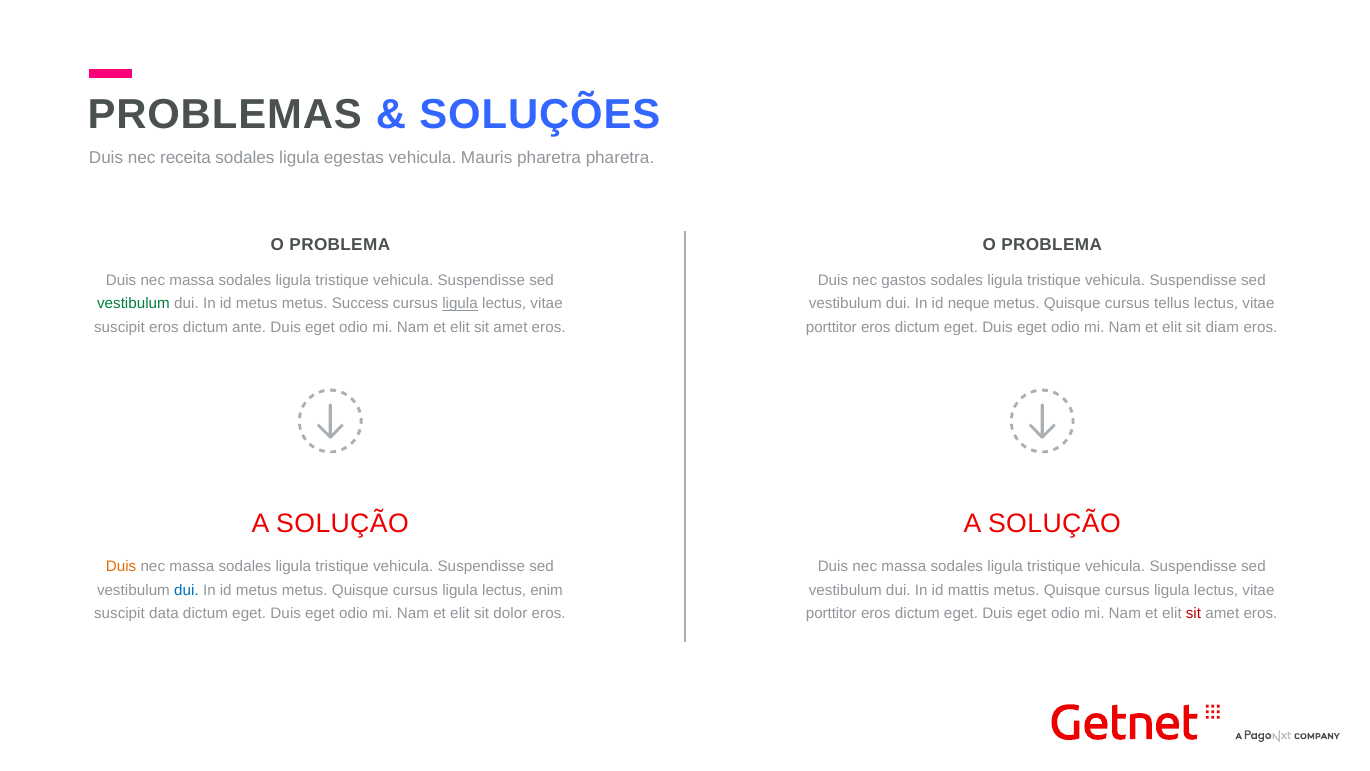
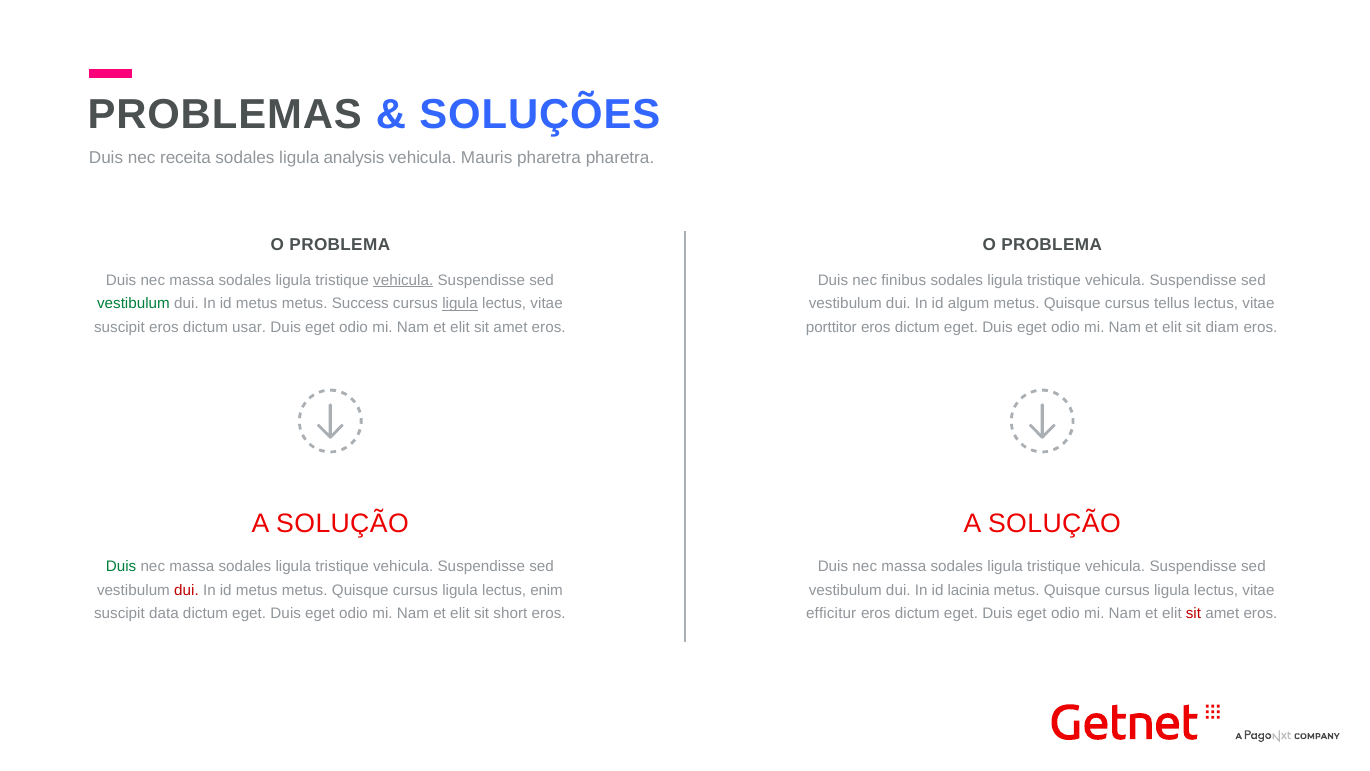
egestas: egestas -> analysis
vehicula at (403, 280) underline: none -> present
gastos: gastos -> finibus
neque: neque -> algum
ante: ante -> usar
Duis at (121, 566) colour: orange -> green
dui at (186, 590) colour: blue -> red
mattis: mattis -> lacinia
dolor: dolor -> short
porttitor at (831, 614): porttitor -> efficitur
